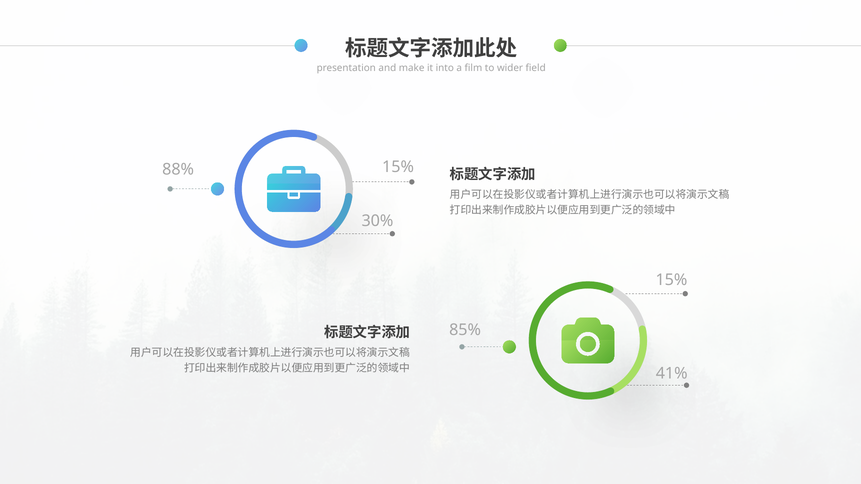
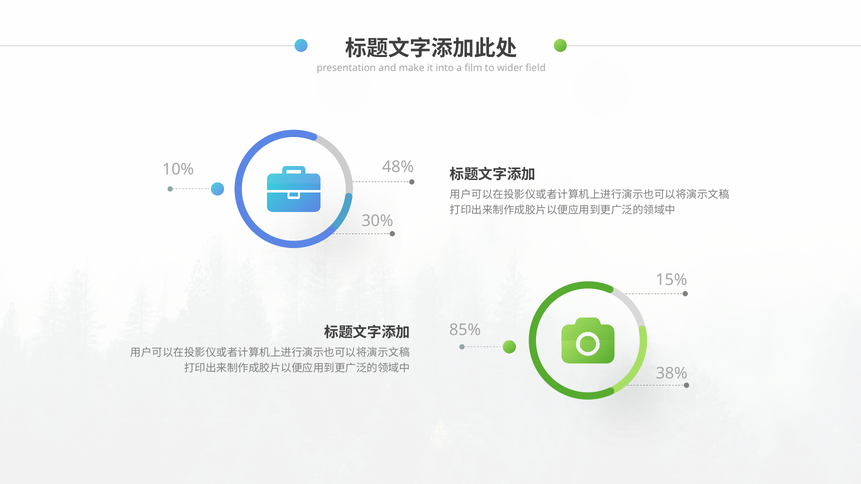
15% at (398, 167): 15% -> 48%
88%: 88% -> 10%
41%: 41% -> 38%
